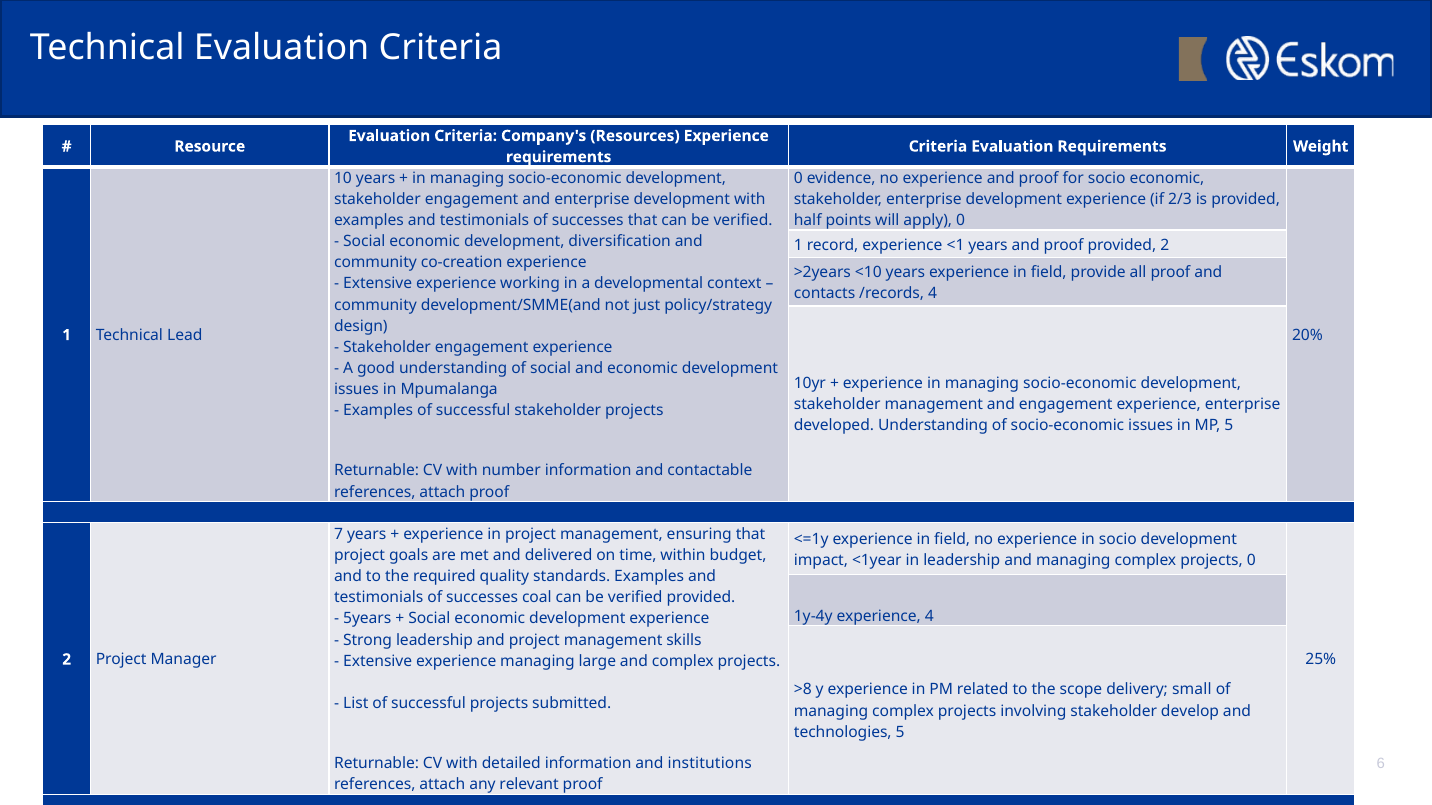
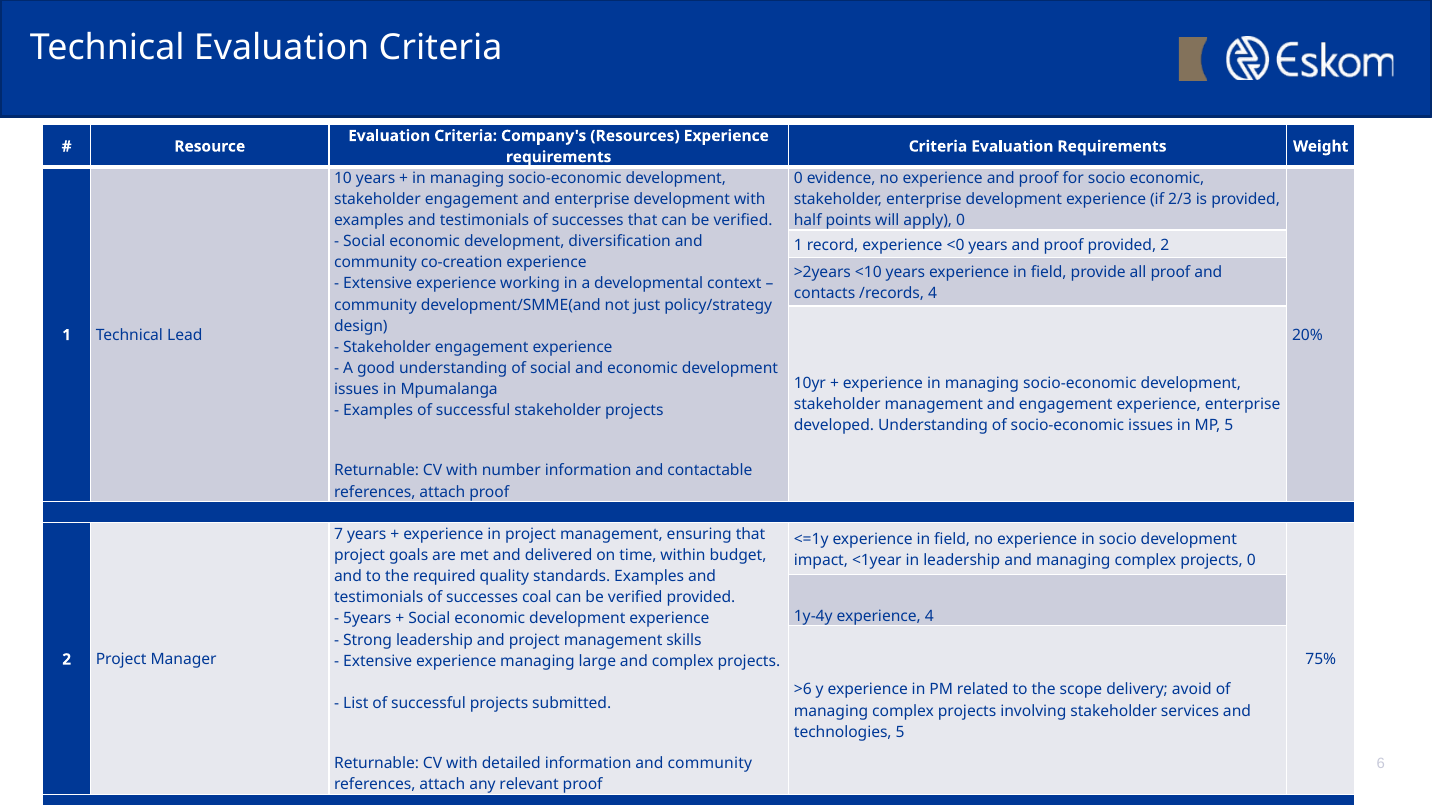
<1: <1 -> <0
25%: 25% -> 75%
>8: >8 -> >6
small: small -> avoid
develop: develop -> services
information and institutions: institutions -> community
